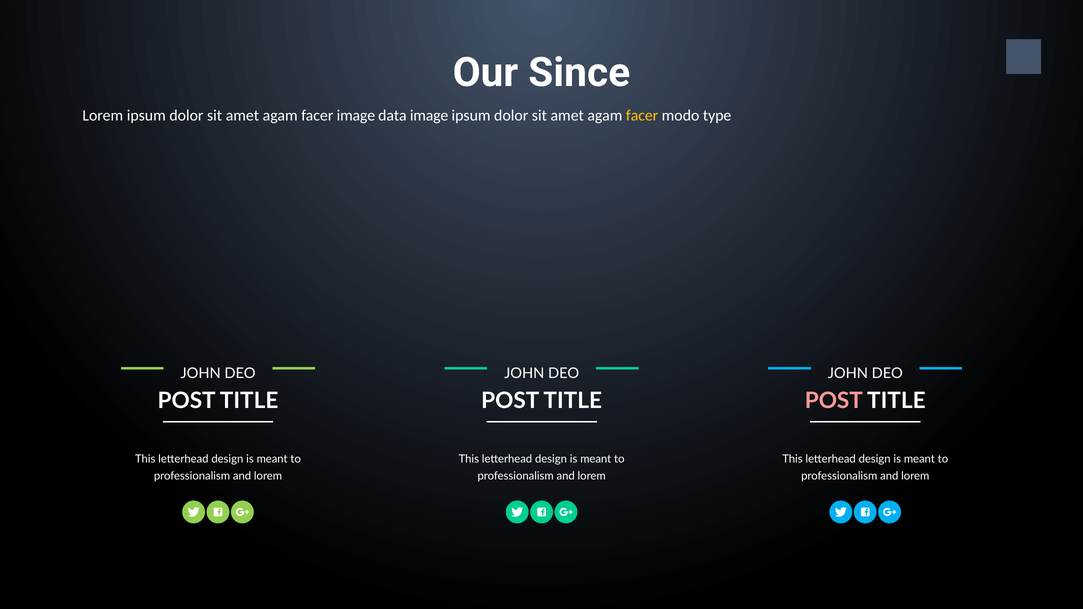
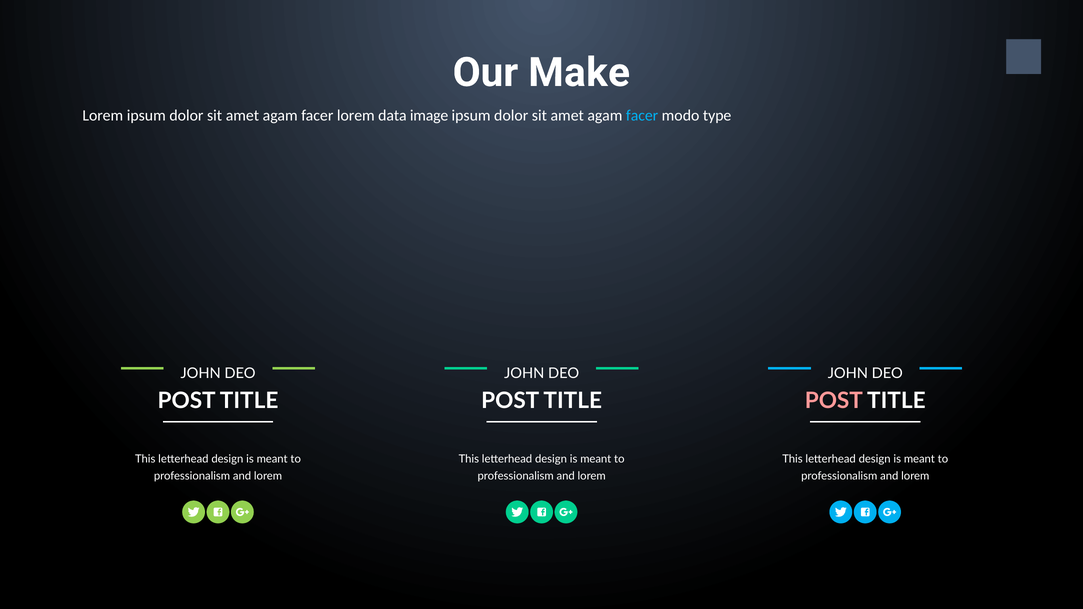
Since: Since -> Make
facer image: image -> lorem
facer at (642, 115) colour: yellow -> light blue
